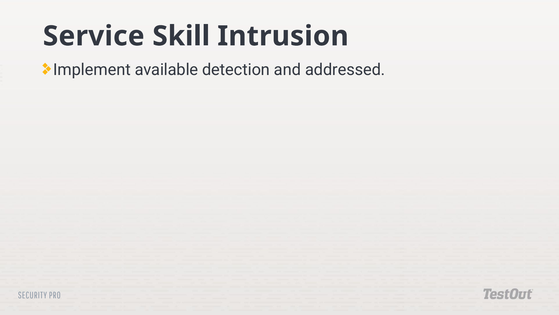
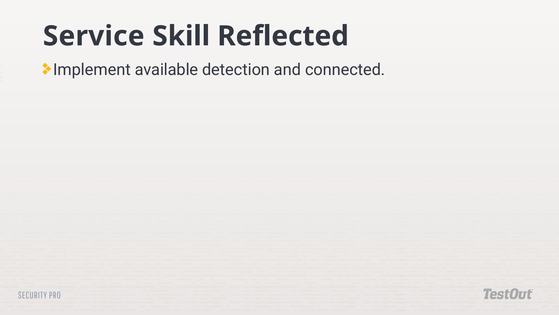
Intrusion: Intrusion -> Reflected
addressed: addressed -> connected
